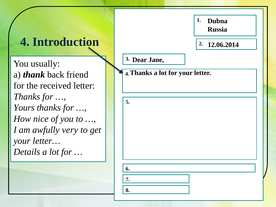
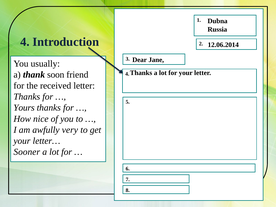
back: back -> soon
Details: Details -> Sooner
